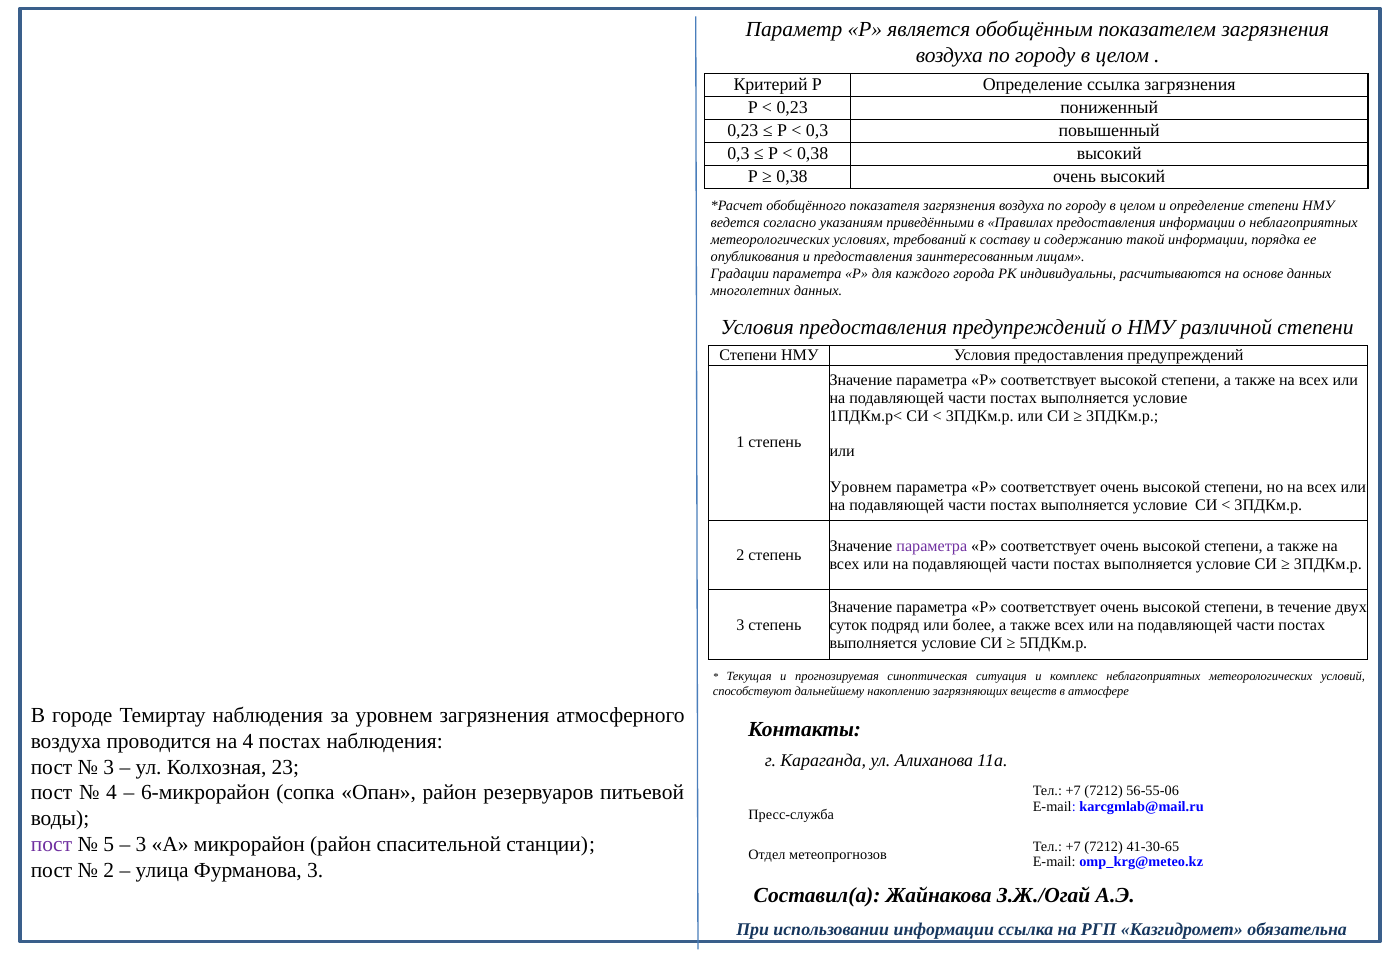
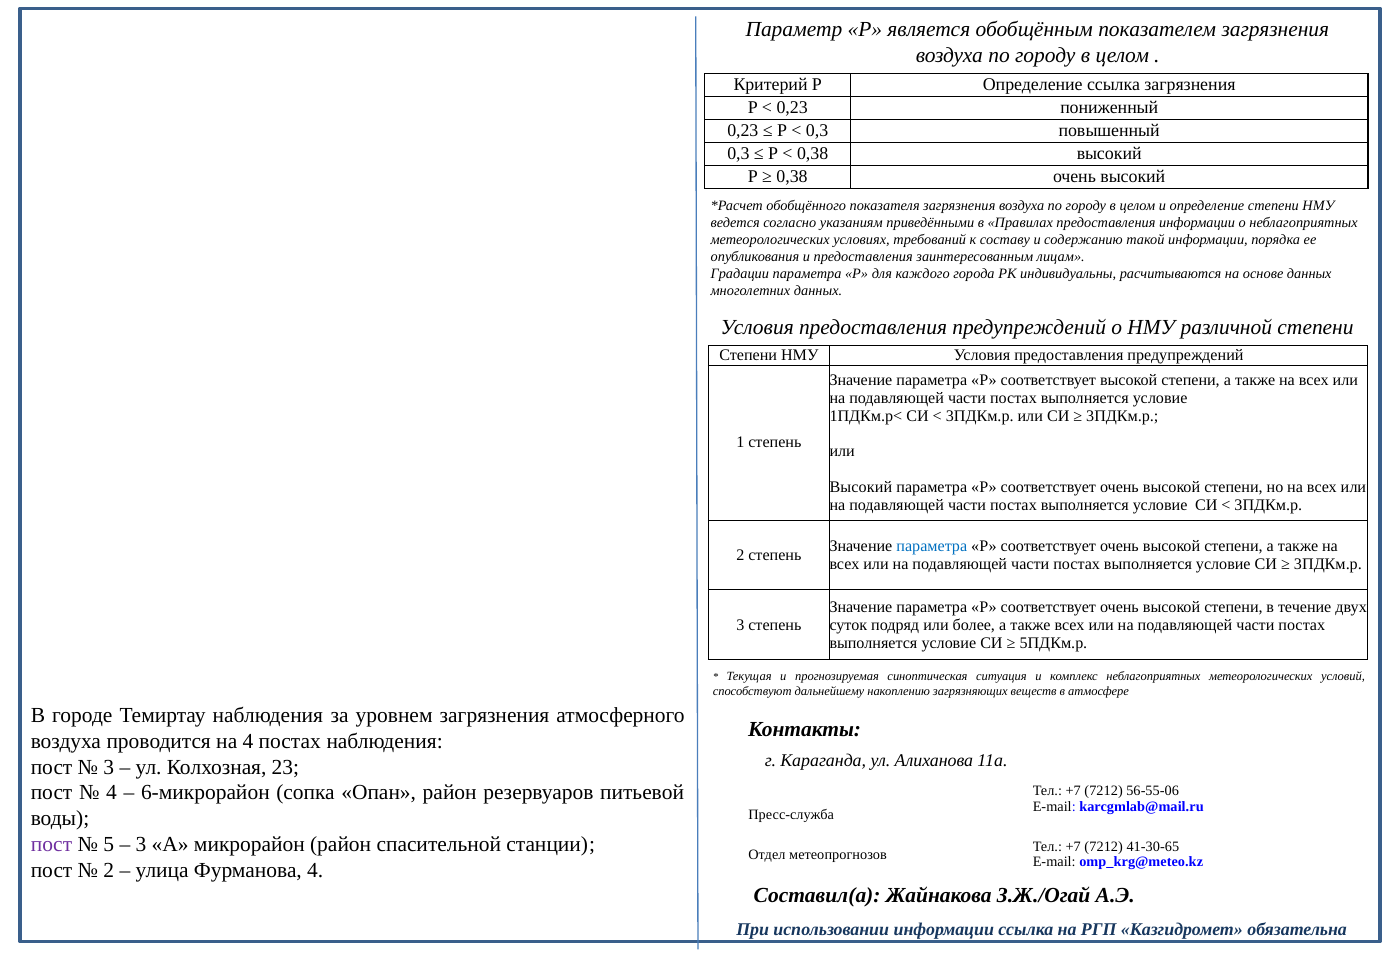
Уровнем at (861, 487): Уровнем -> Высокий
параметра at (932, 546) colour: purple -> blue
Фурманова 3: 3 -> 4
